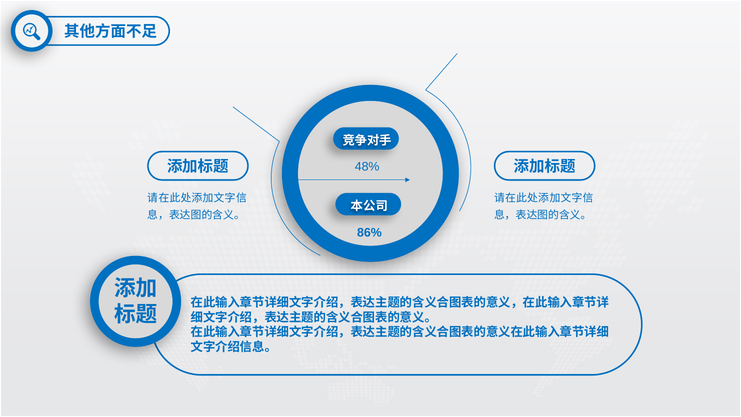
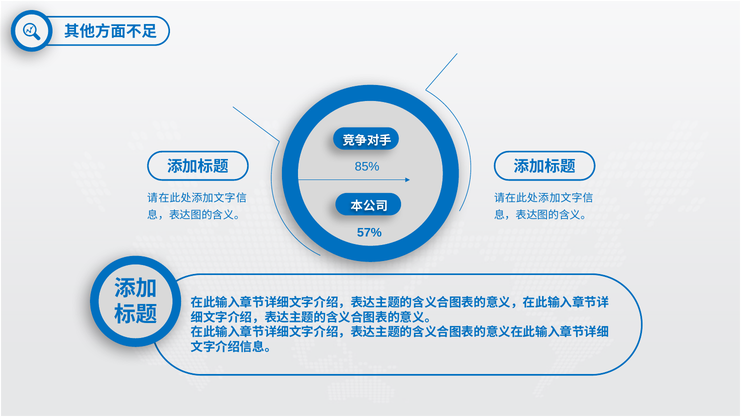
48%: 48% -> 85%
86%: 86% -> 57%
